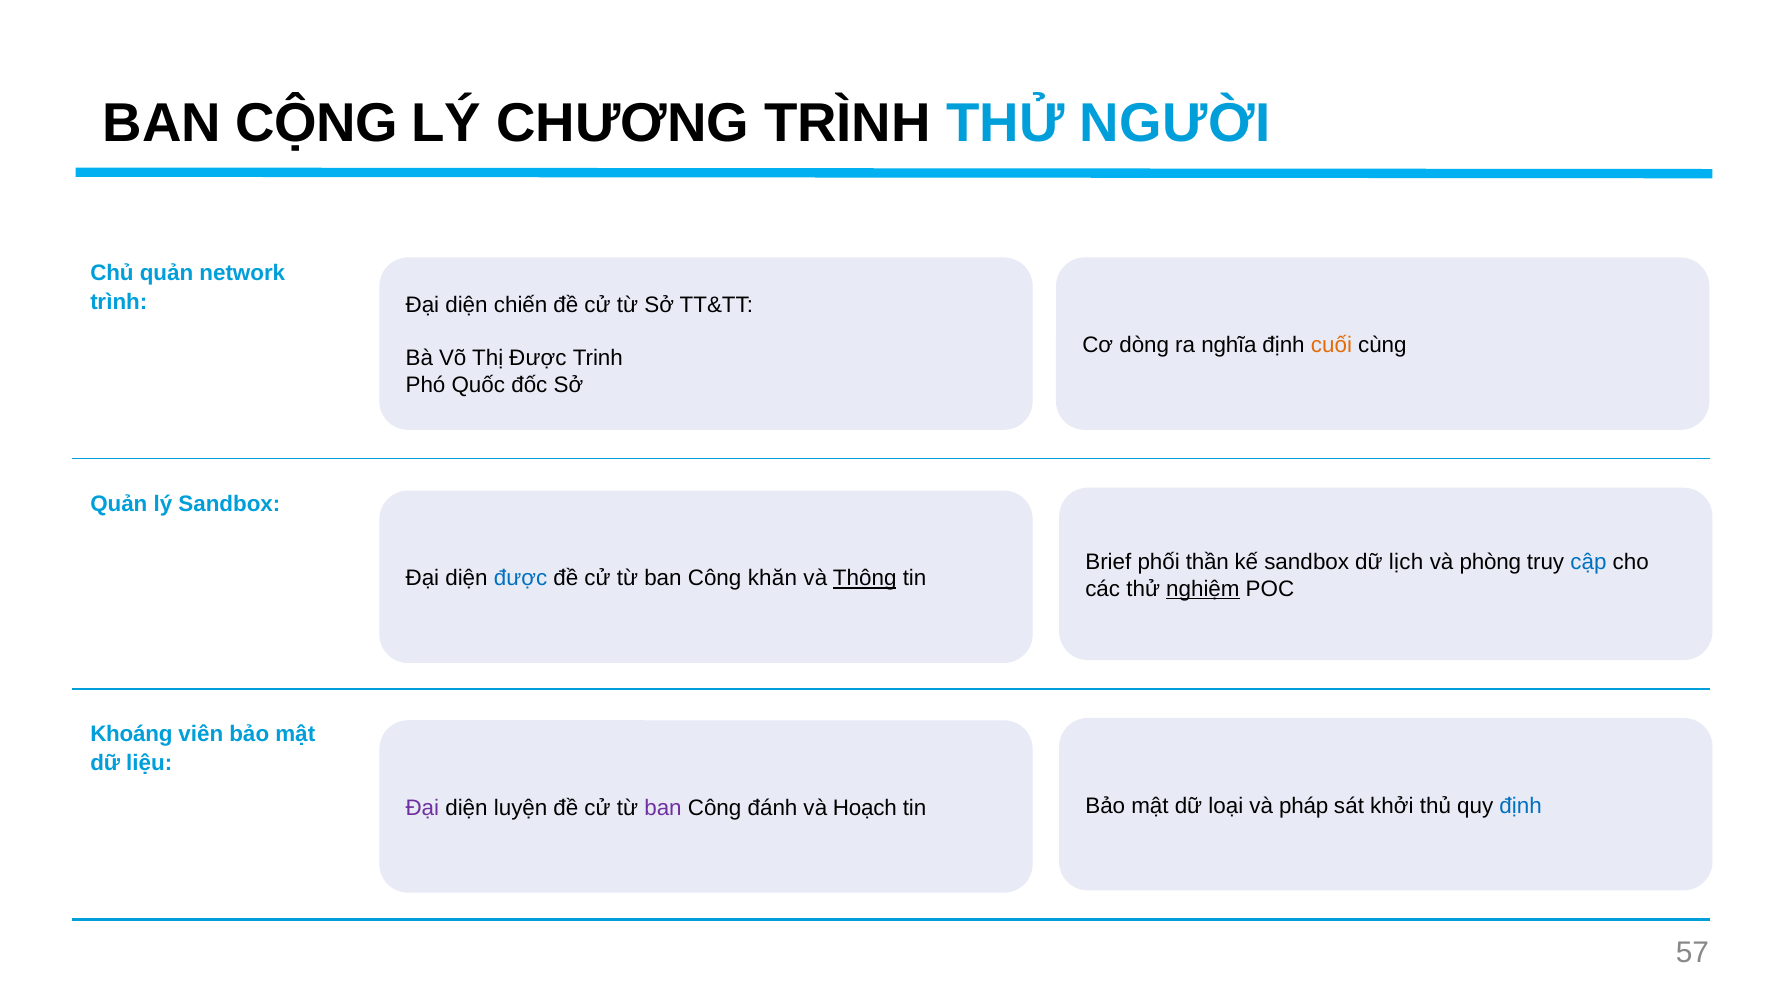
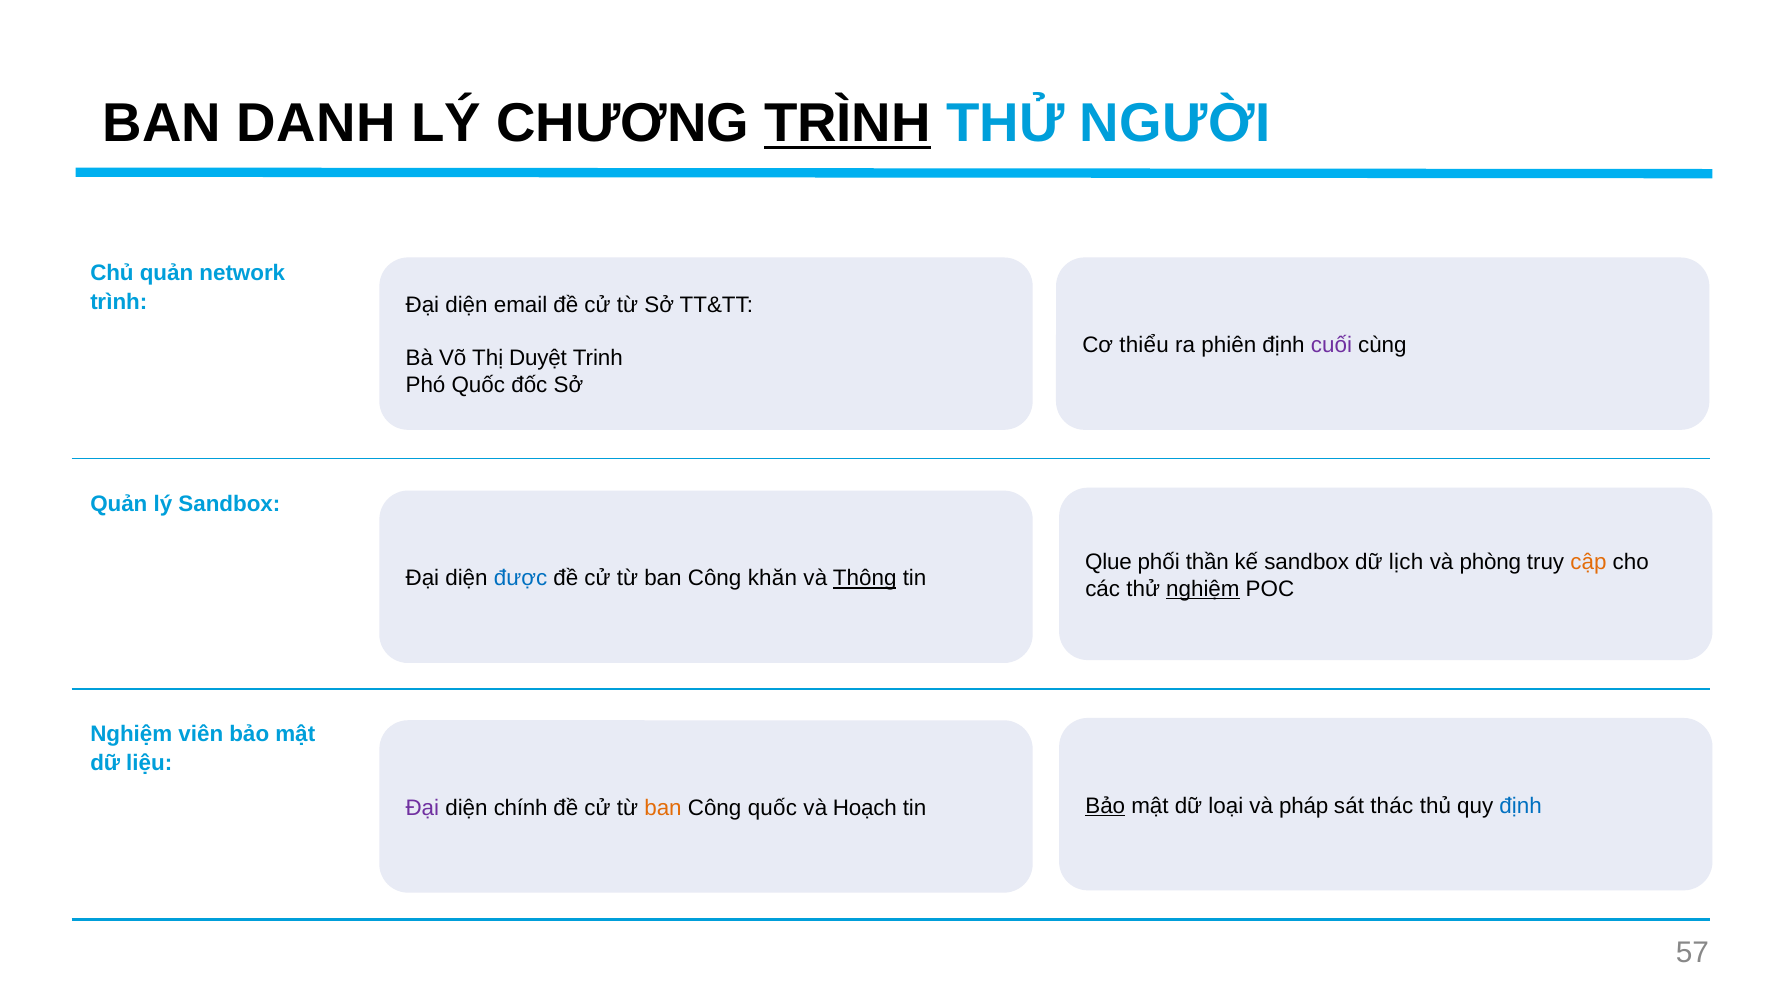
CỘNG: CỘNG -> DANH
TRÌNH at (848, 124) underline: none -> present
chiến: chiến -> email
dòng: dòng -> thiểu
nghĩa: nghĩa -> phiên
cuối colour: orange -> purple
Thị Được: Được -> Duyệt
Brief: Brief -> Qlue
cập colour: blue -> orange
Khoáng at (131, 735): Khoáng -> Nghiệm
luyện: luyện -> chính
ban at (663, 808) colour: purple -> orange
Công đánh: đánh -> quốc
Bảo at (1105, 806) underline: none -> present
khởi: khởi -> thác
